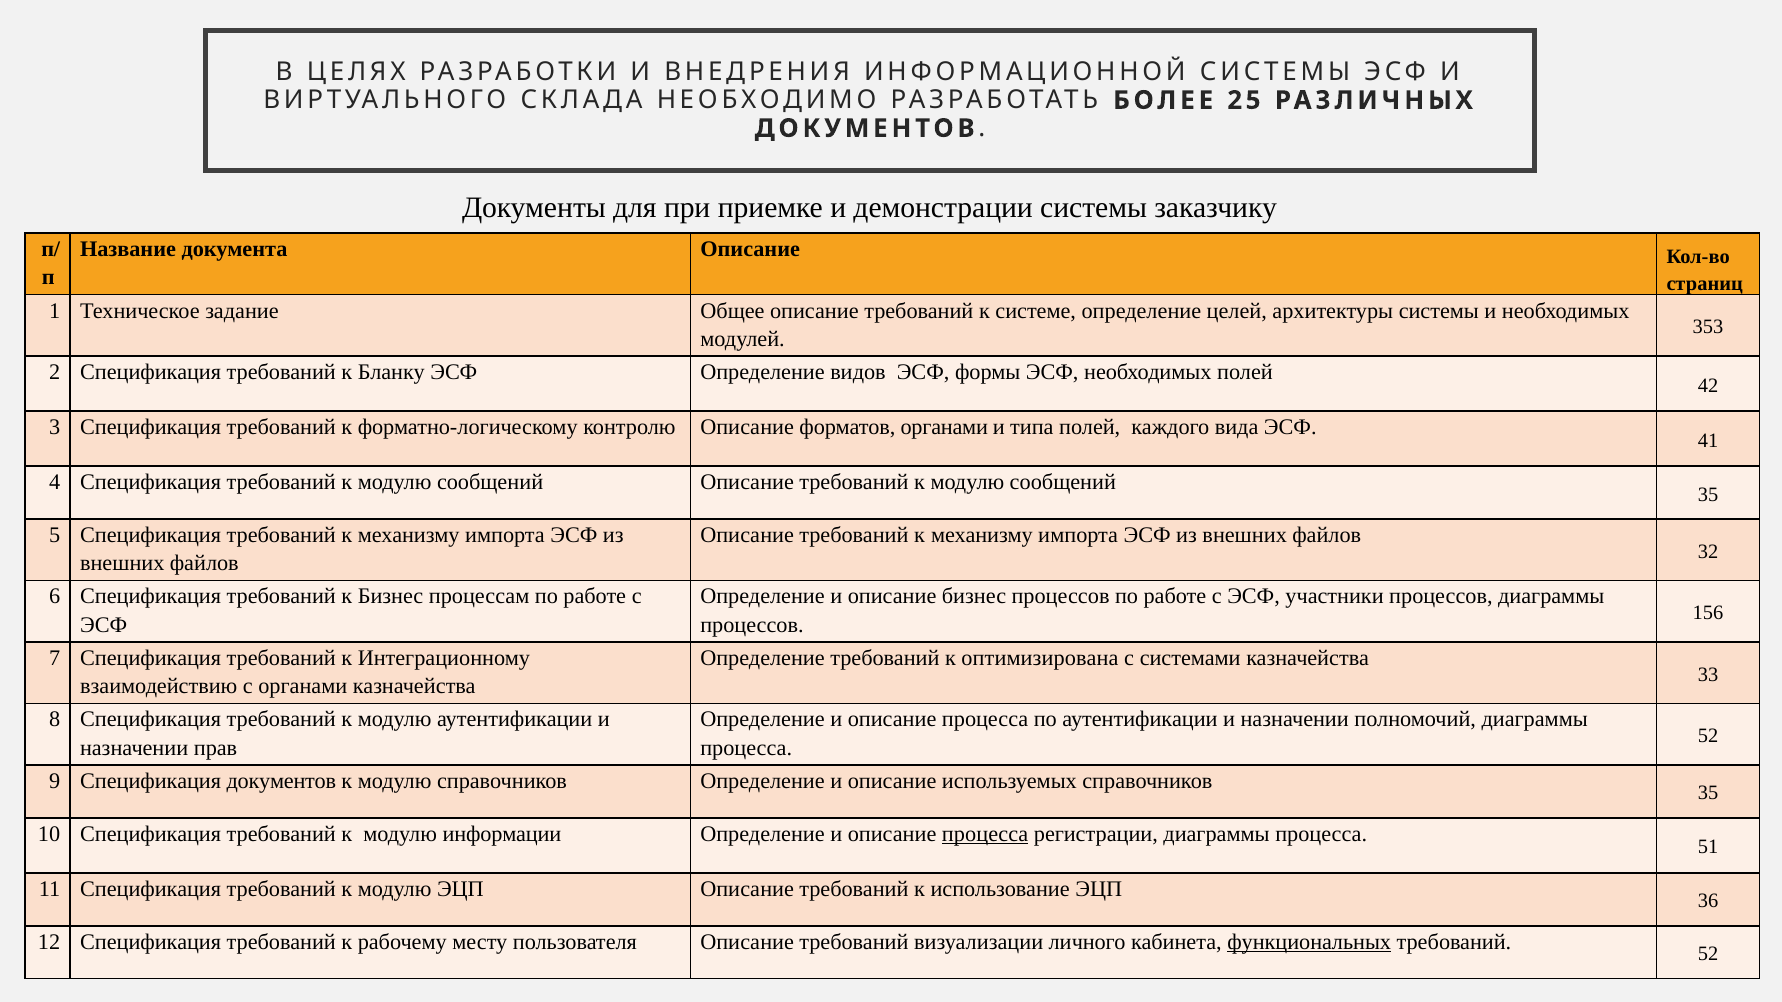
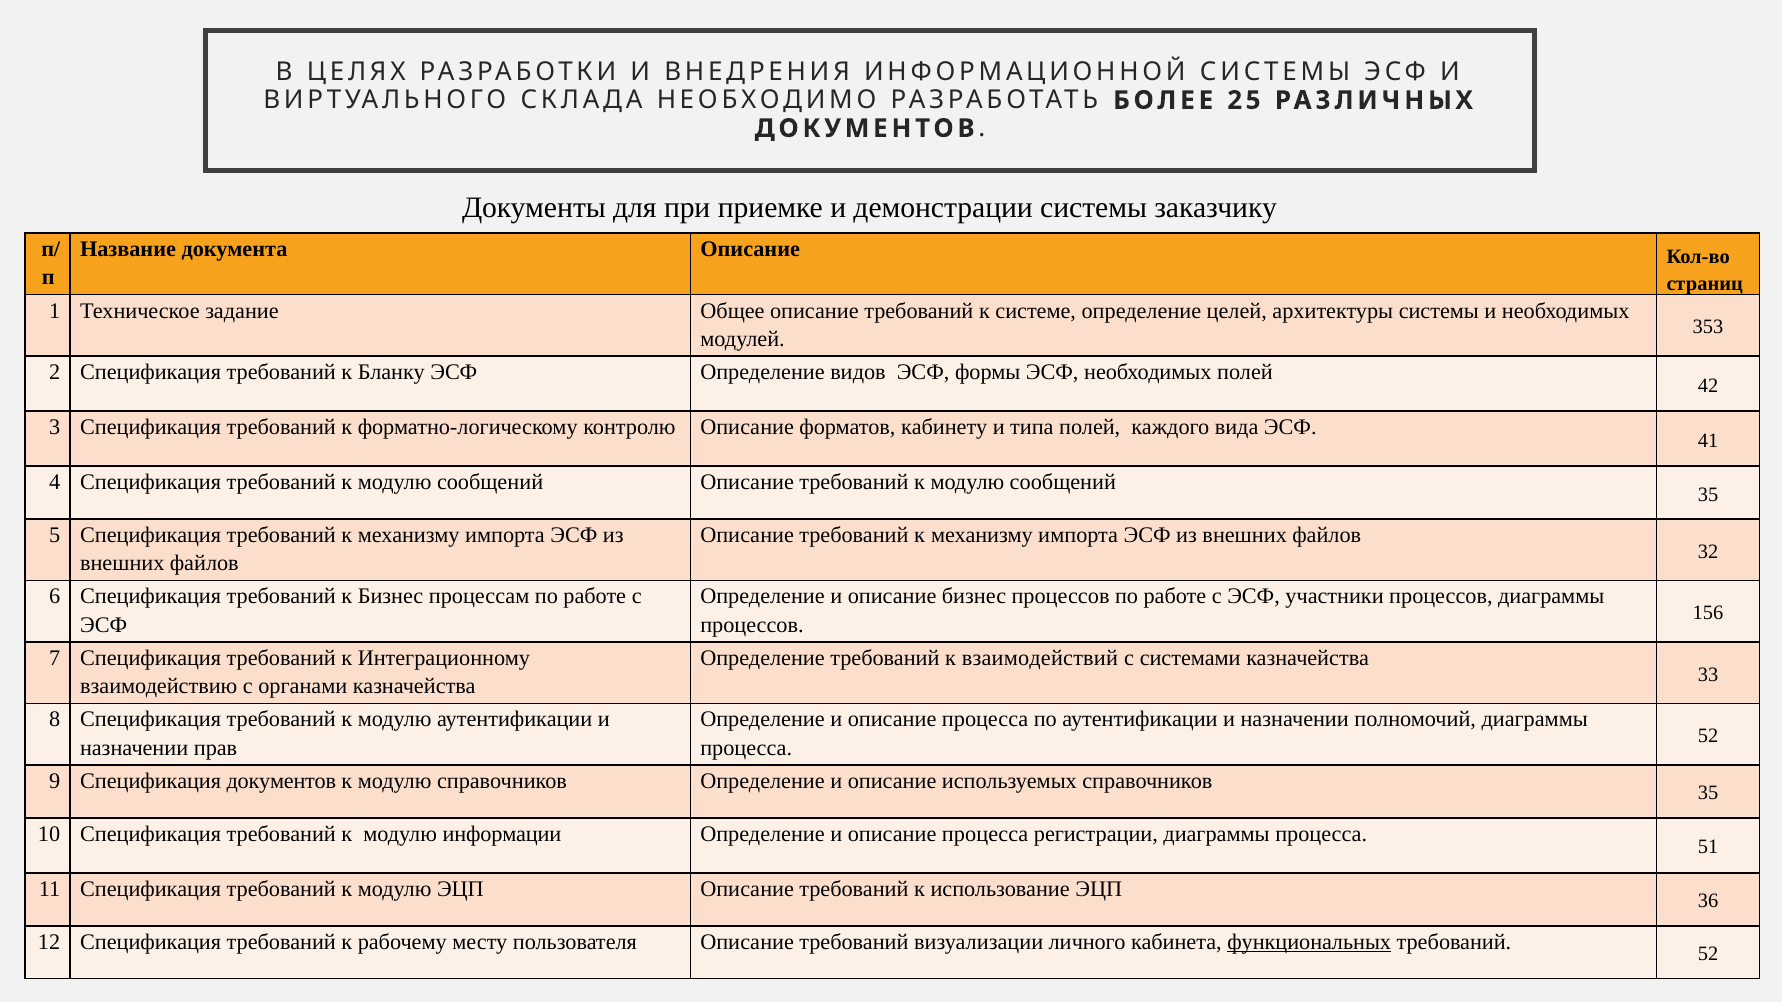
форматов органами: органами -> кабинету
оптимизирована: оптимизирована -> взаимодействий
процесса at (985, 834) underline: present -> none
